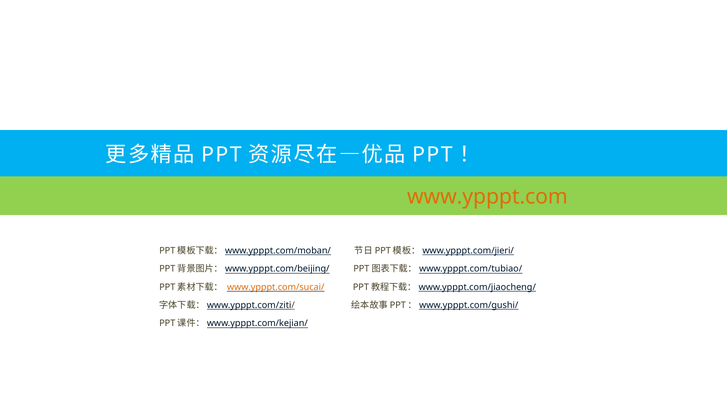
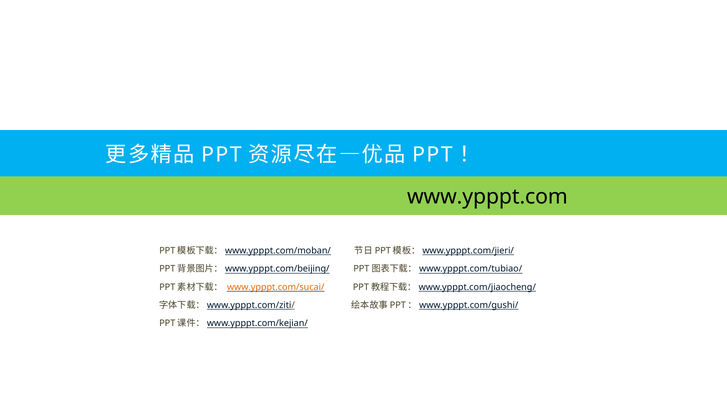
www.ypppt.com colour: orange -> black
